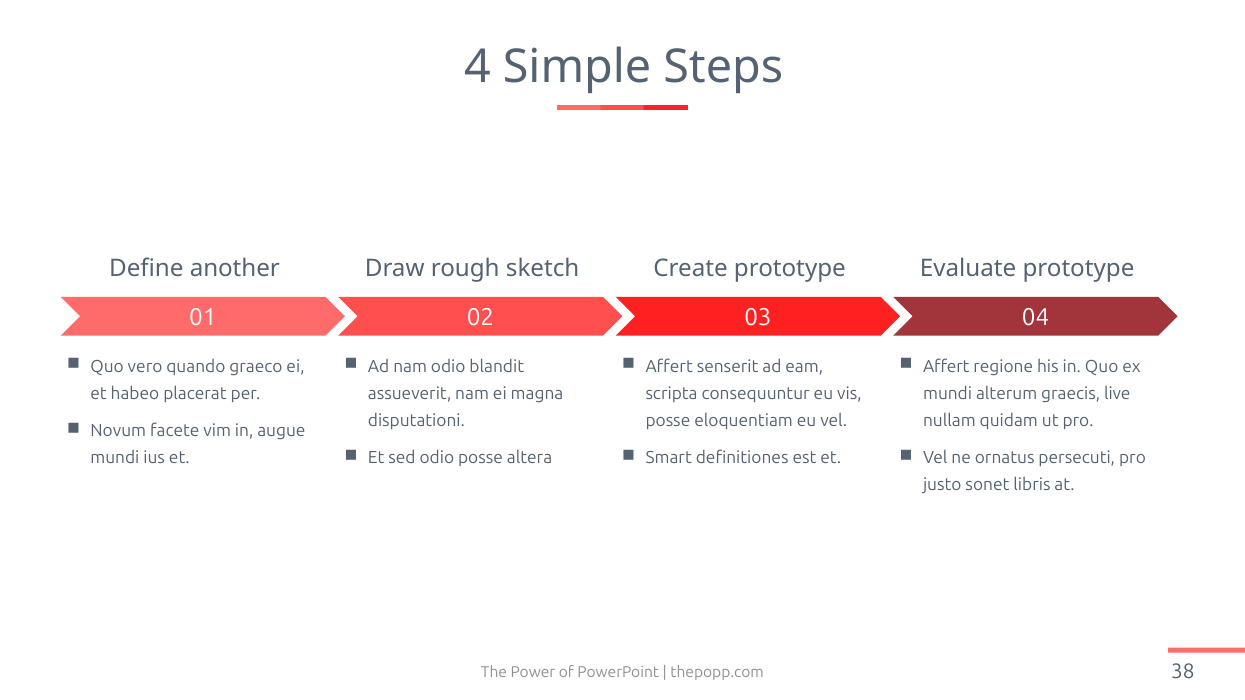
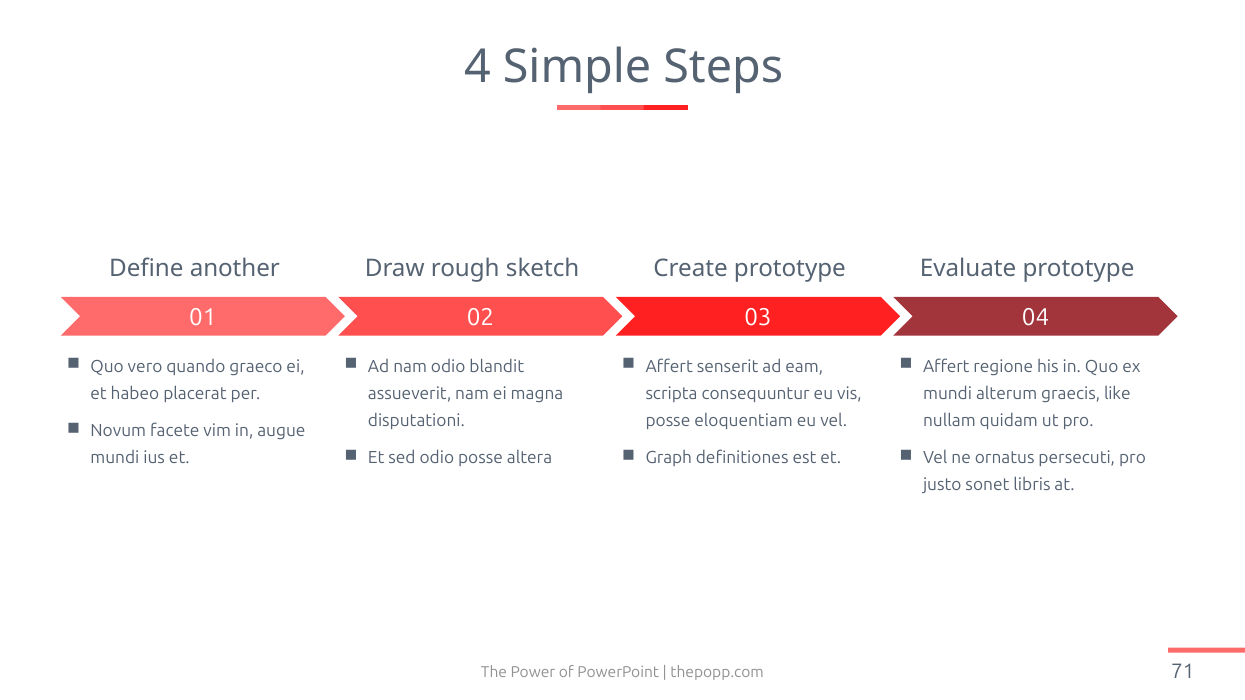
live: live -> like
Smart: Smart -> Graph
38: 38 -> 71
